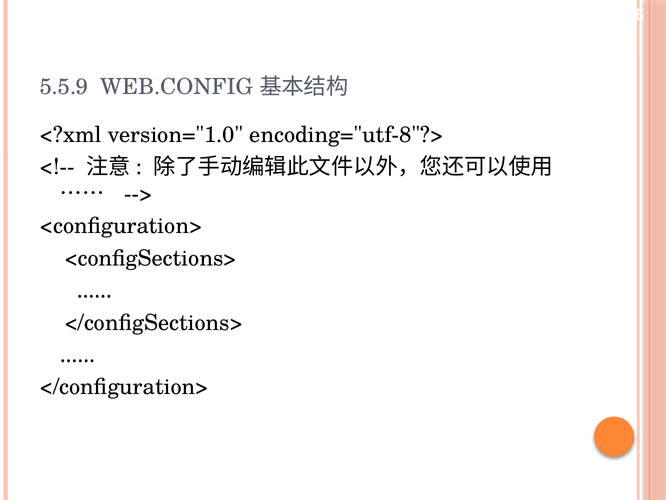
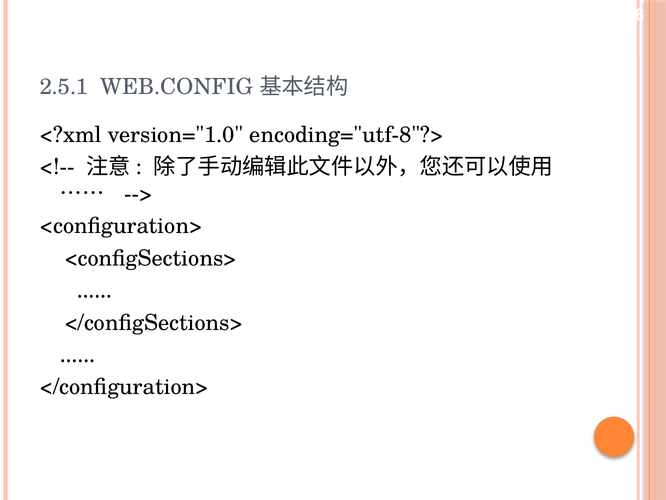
5.5.9: 5.5.9 -> 2.5.1
